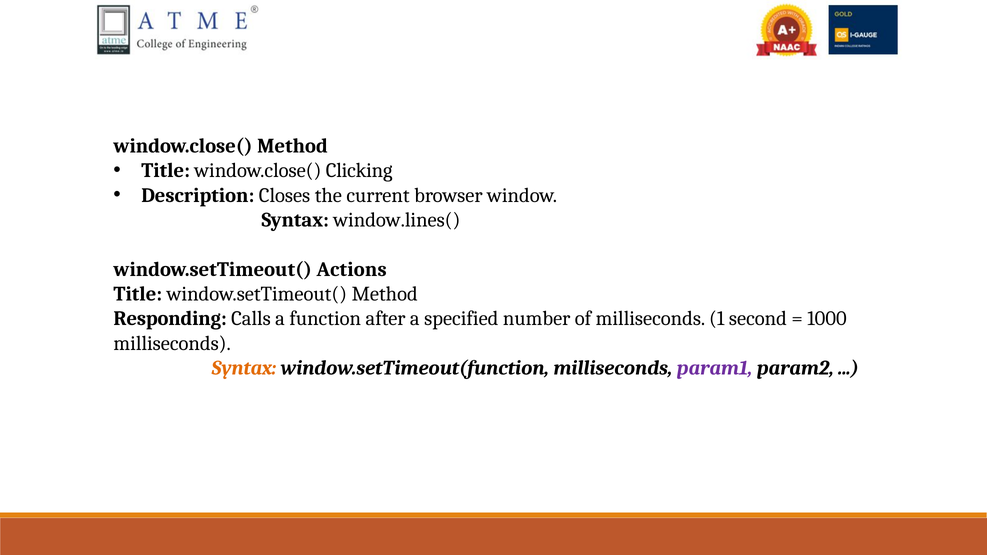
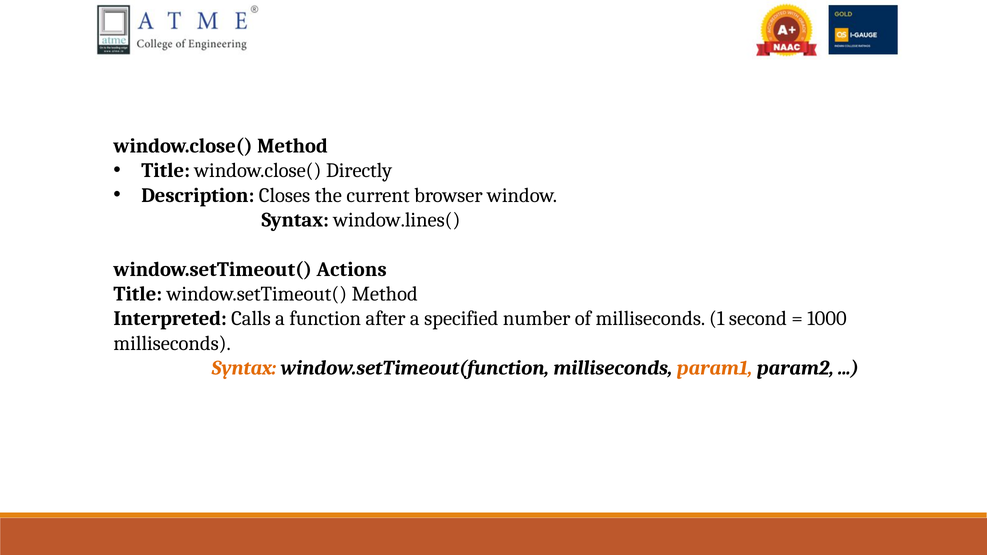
Clicking: Clicking -> Directly
Responding: Responding -> Interpreted
param1 colour: purple -> orange
